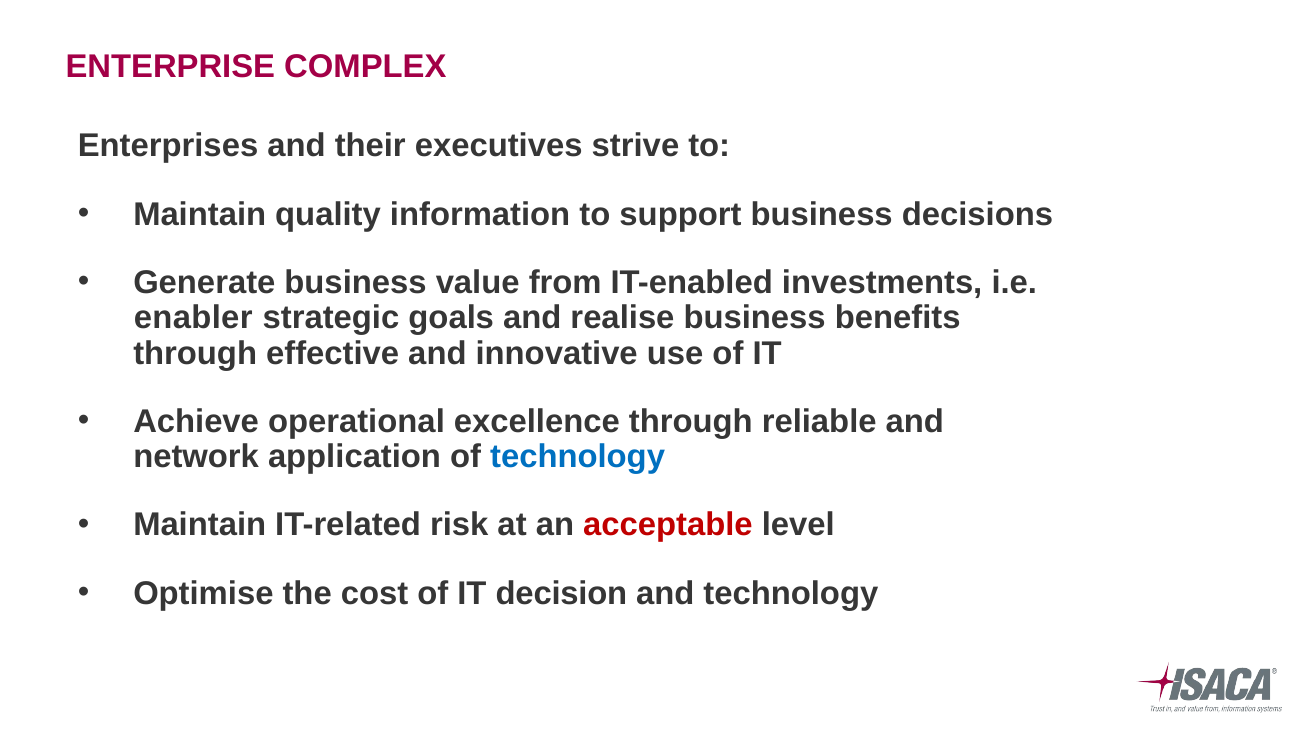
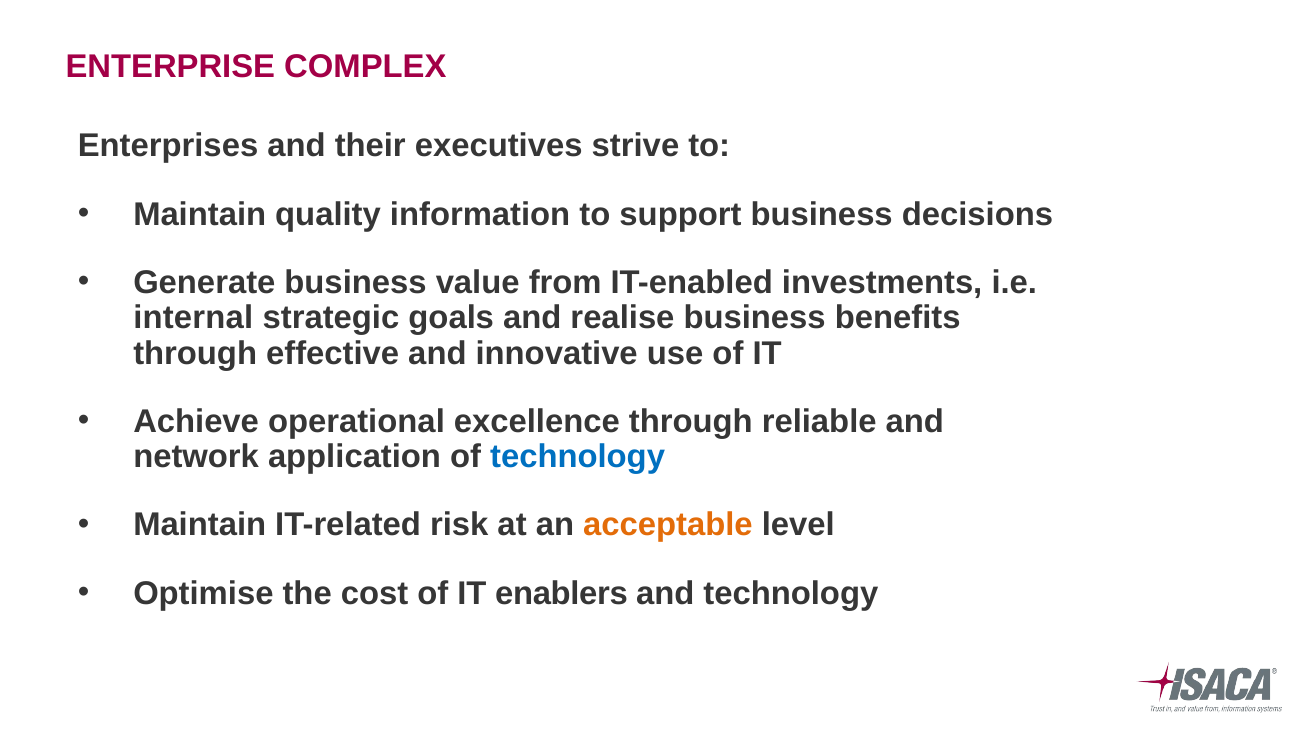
enabler: enabler -> internal
acceptable colour: red -> orange
decision: decision -> enablers
